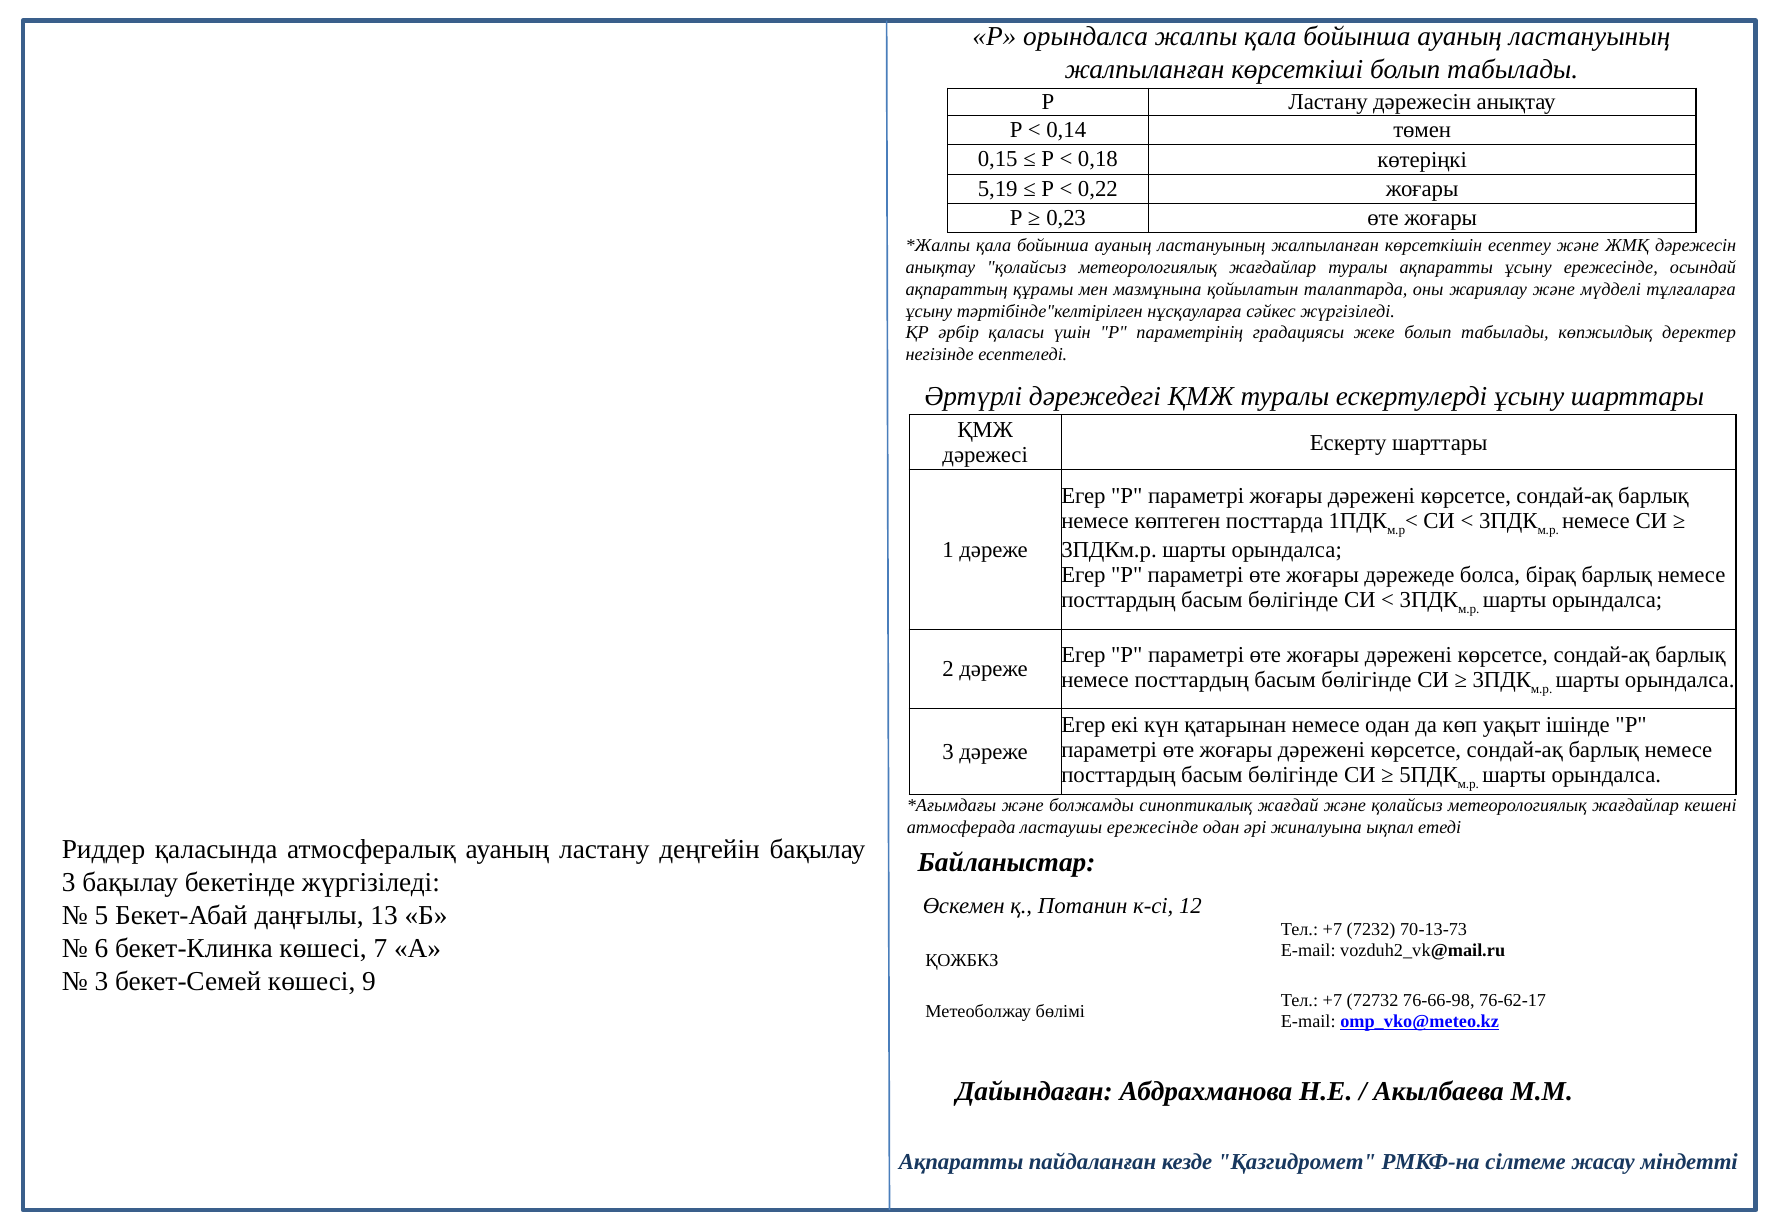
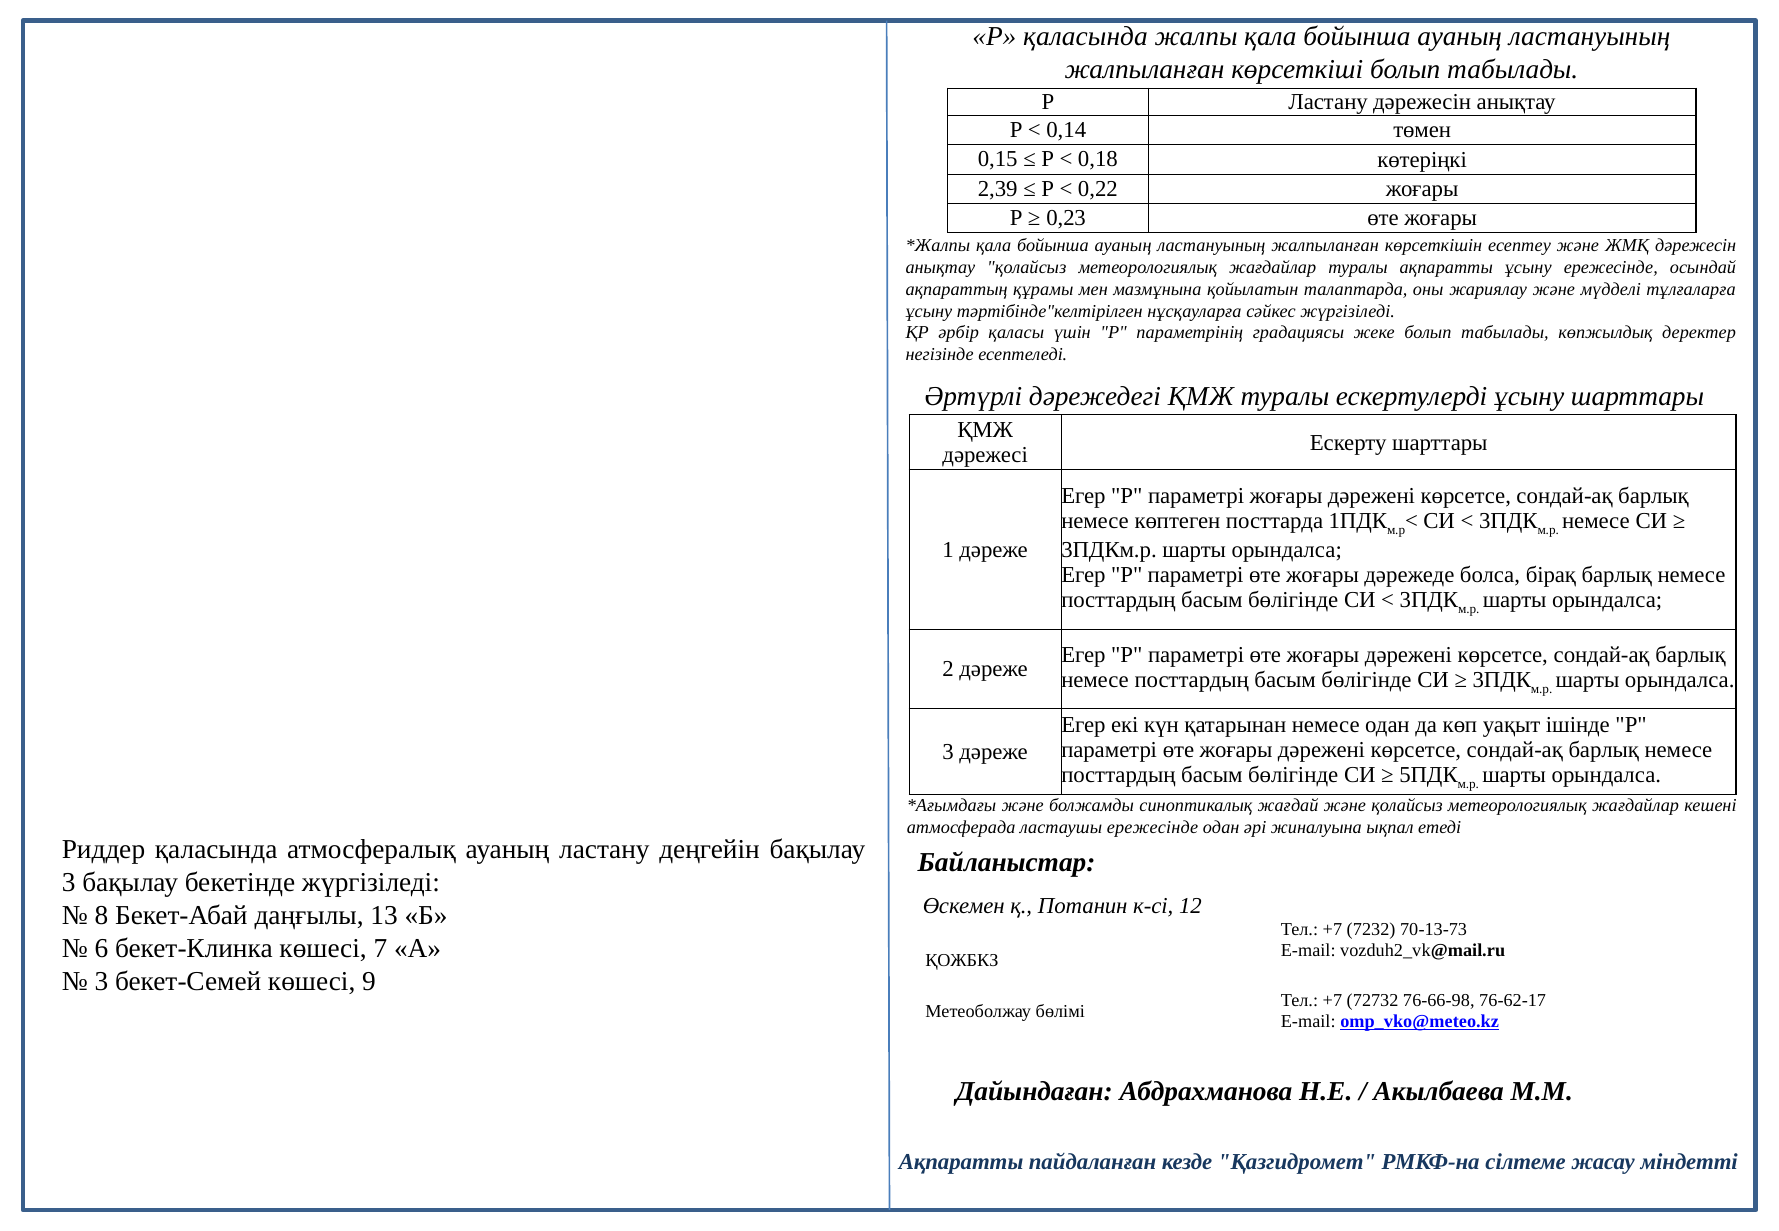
Р орындалса: орындалса -> қаласында
5,19: 5,19 -> 2,39
5: 5 -> 8
